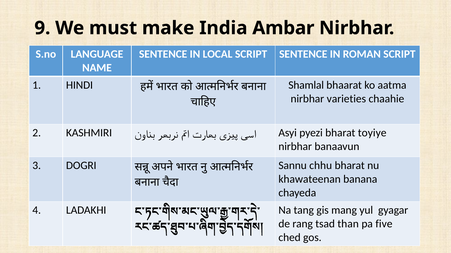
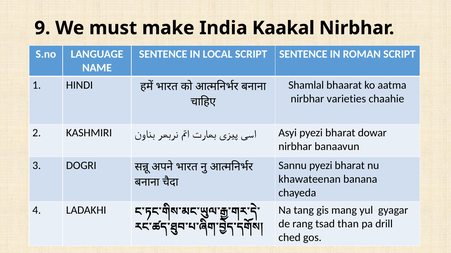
Ambar: Ambar -> Kaakal
toyiye: toyiye -> dowar
Sannu chhu: chhu -> pyezi
five: five -> drill
